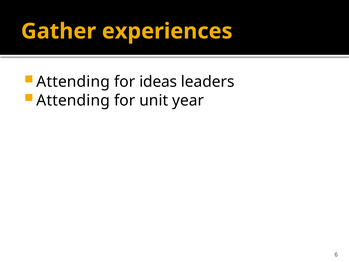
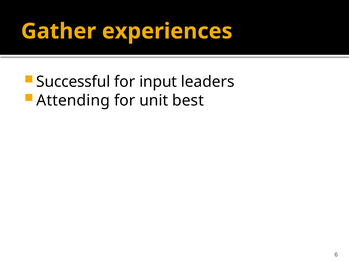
Attending at (73, 82): Attending -> Successful
ideas: ideas -> input
year: year -> best
